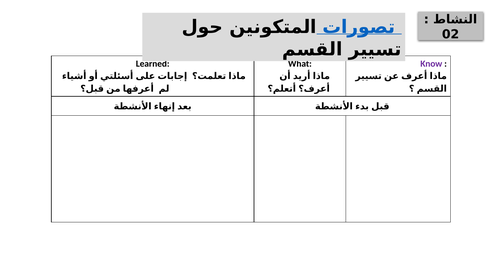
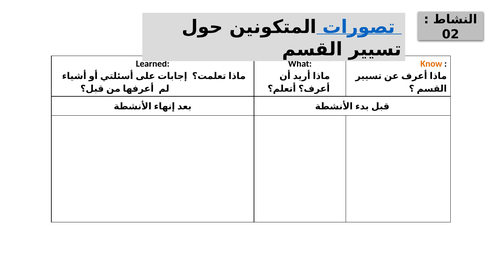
Know colour: purple -> orange
